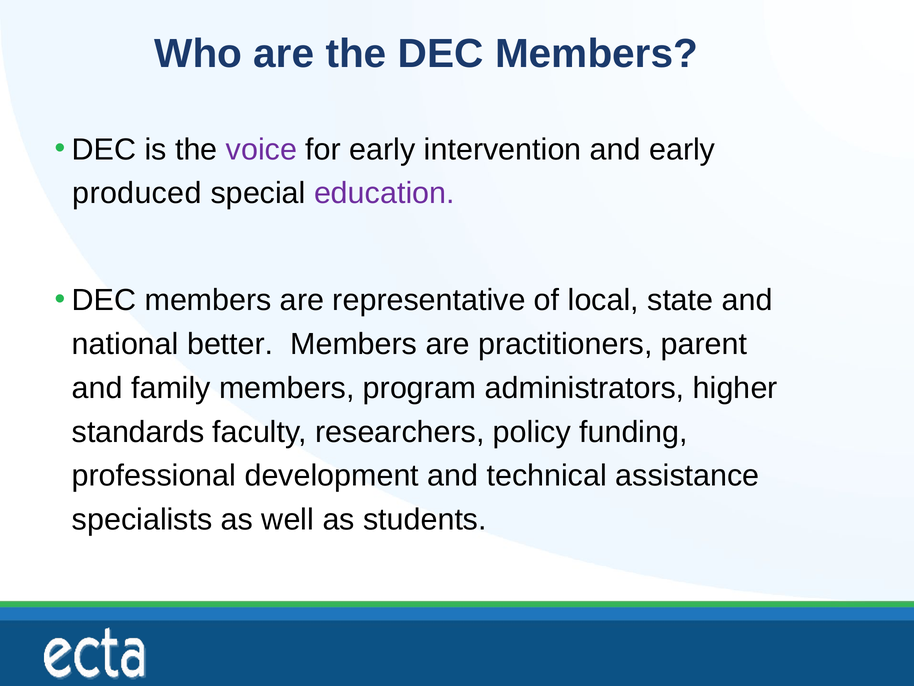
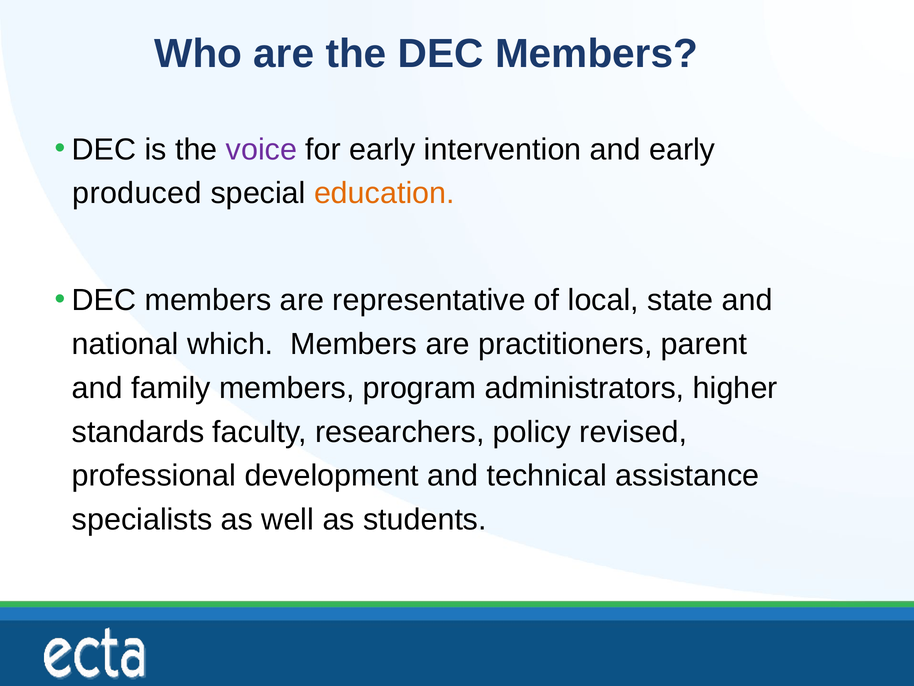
education colour: purple -> orange
better: better -> which
funding: funding -> revised
